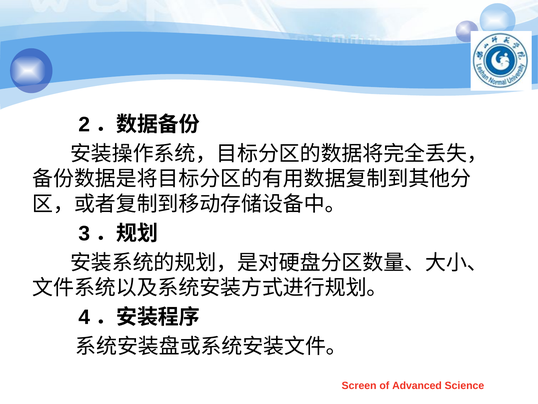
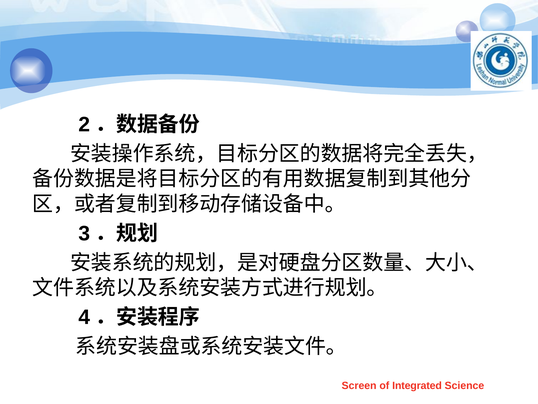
Advanced: Advanced -> Integrated
